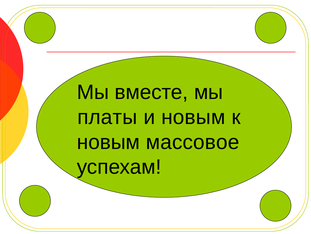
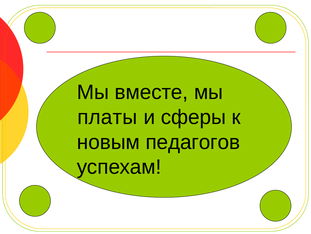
и новым: новым -> сферы
массовое: массовое -> педагогов
